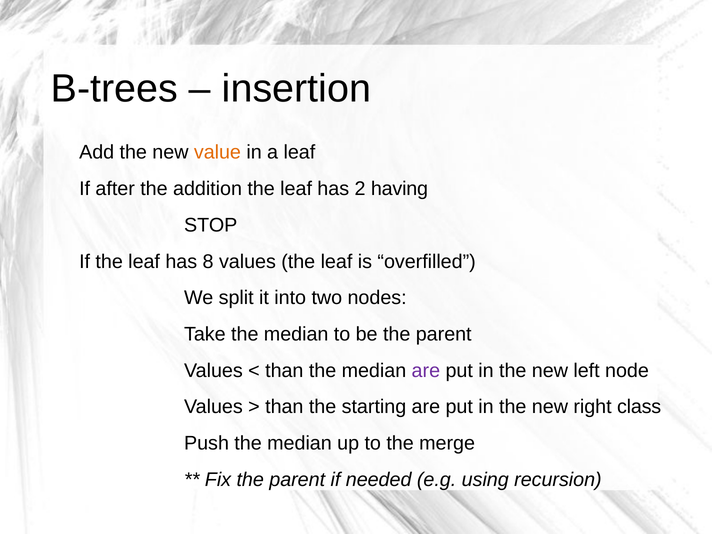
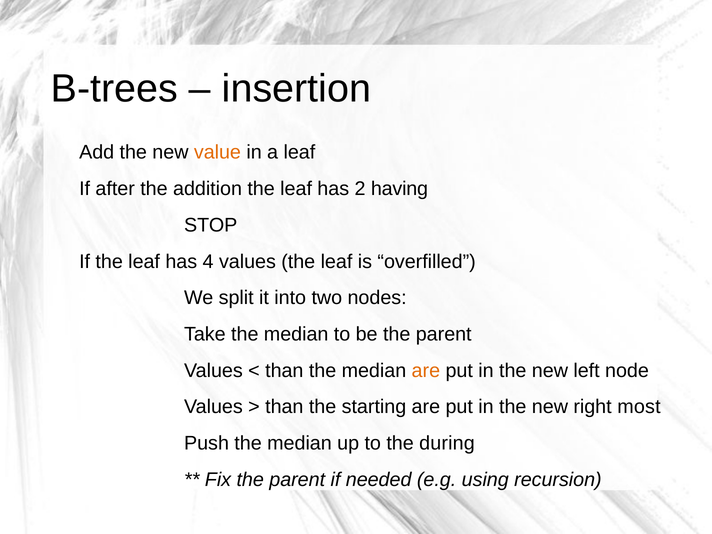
8: 8 -> 4
are at (426, 371) colour: purple -> orange
class: class -> most
merge: merge -> during
